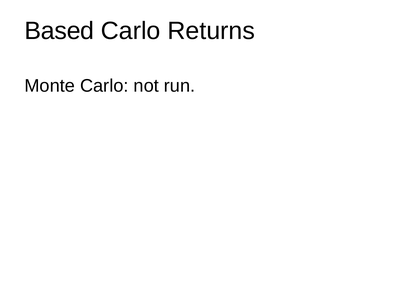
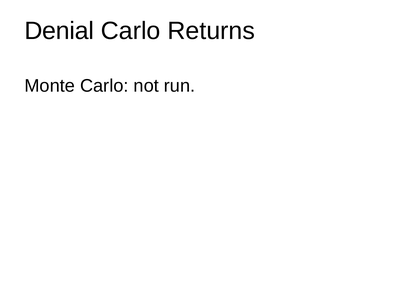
Based: Based -> Denial
